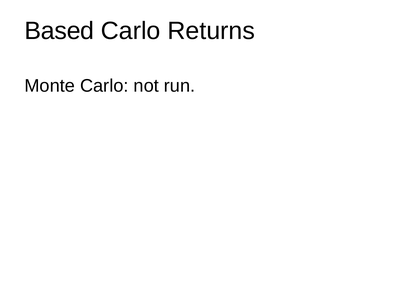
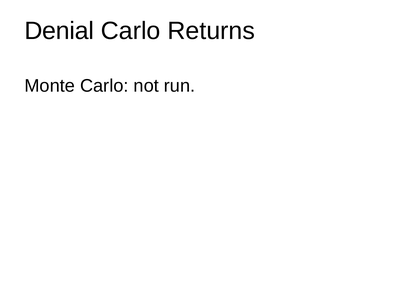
Based: Based -> Denial
